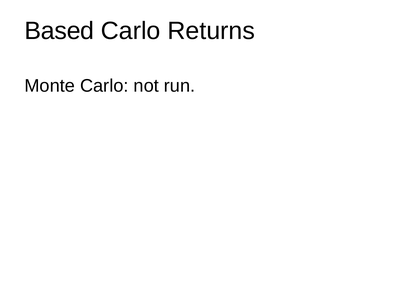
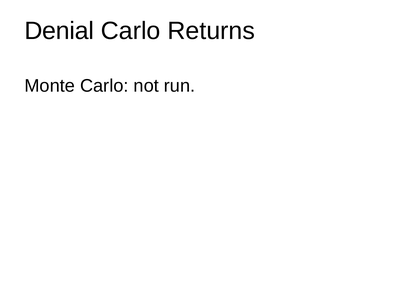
Based: Based -> Denial
